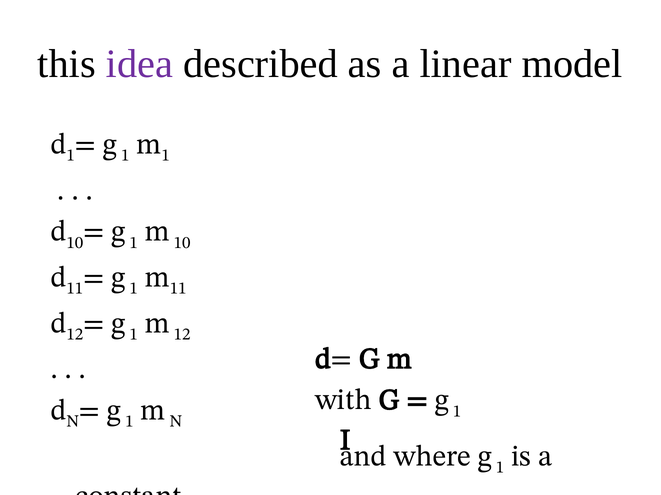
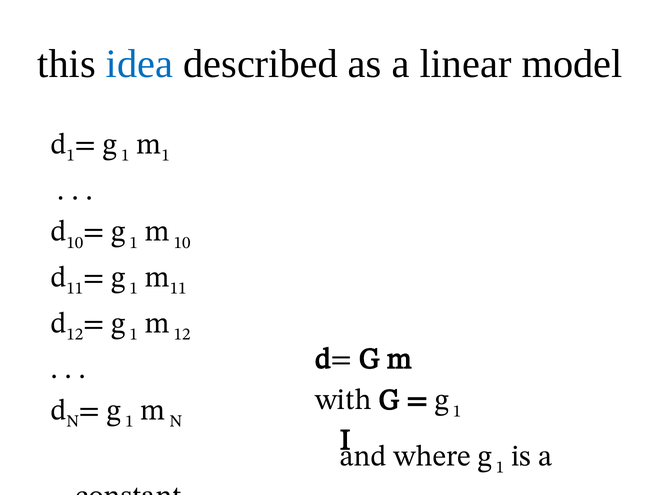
idea colour: purple -> blue
